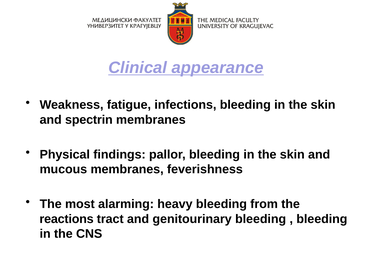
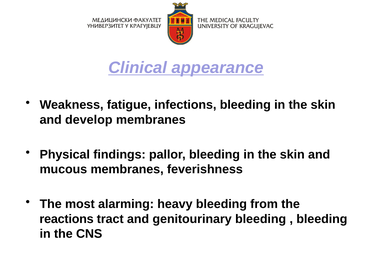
spectrin: spectrin -> develop
